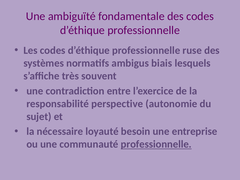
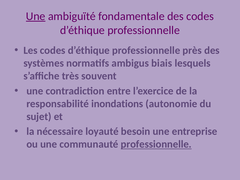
Une at (36, 16) underline: none -> present
ruse: ruse -> près
perspective: perspective -> inondations
